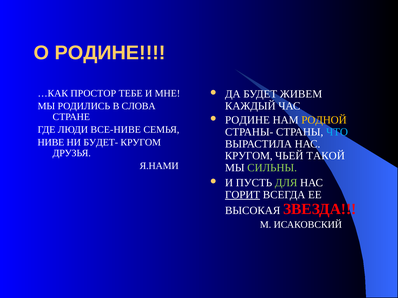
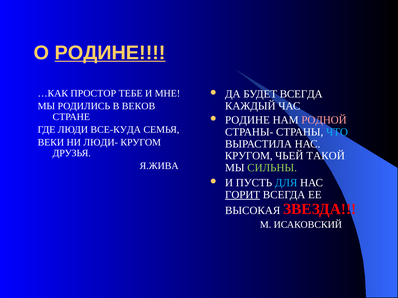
РОДИНЕ at (110, 53) underline: none -> present
БУДЕТ ЖИВЕМ: ЖИВЕМ -> ВСЕГДА
СЛОВА: СЛОВА -> ВЕКОВ
РОДНОЙ colour: yellow -> pink
ВСЕ-НИВЕ: ВСЕ-НИВЕ -> ВСЕ-КУДА
НИВЕ: НИВЕ -> ВЕКИ
БУДЕТ-: БУДЕТ- -> ЛЮДИ-
Я.НАМИ: Я.НАМИ -> Я.ЖИВА
ДЛЯ colour: light green -> light blue
